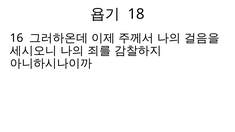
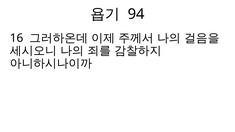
18: 18 -> 94
